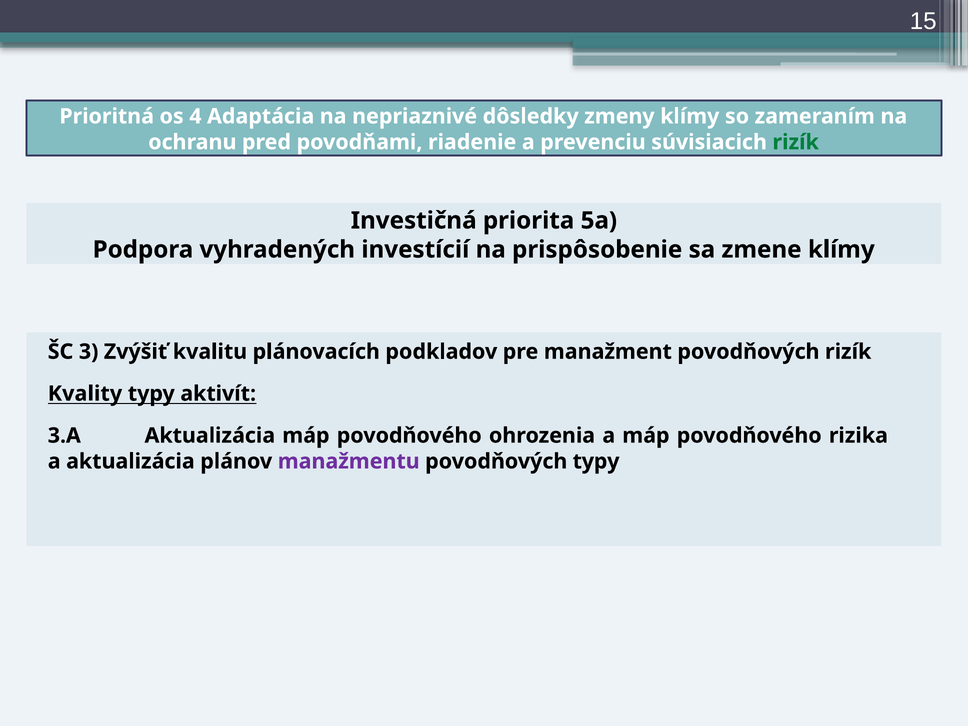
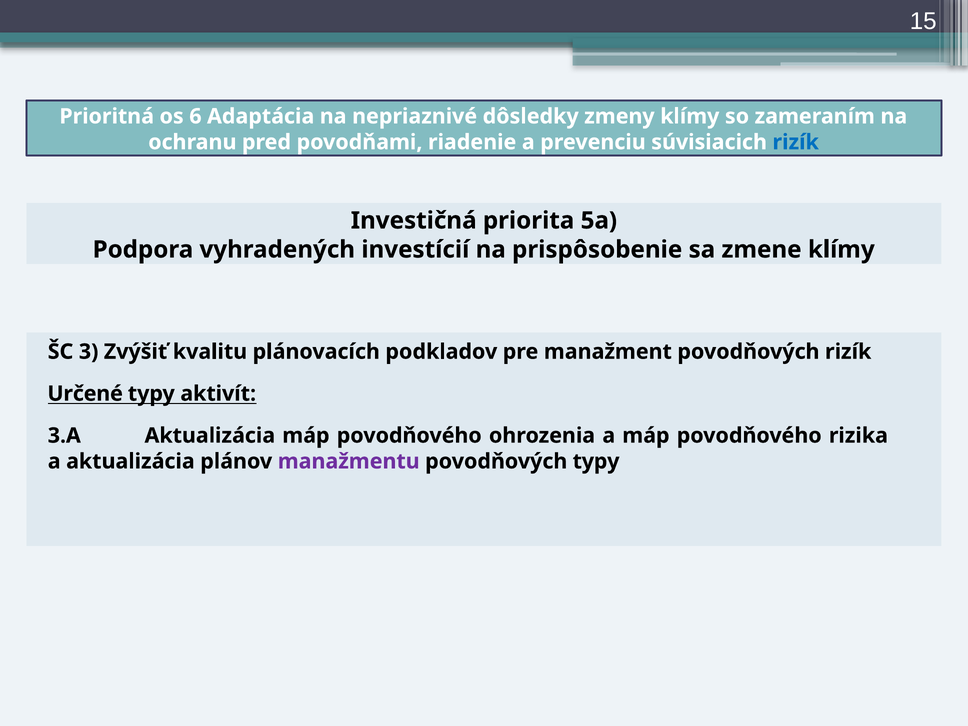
4: 4 -> 6
rizík at (796, 142) colour: green -> blue
Kvality: Kvality -> Určené
